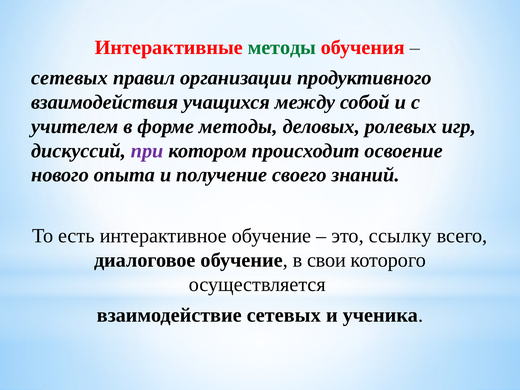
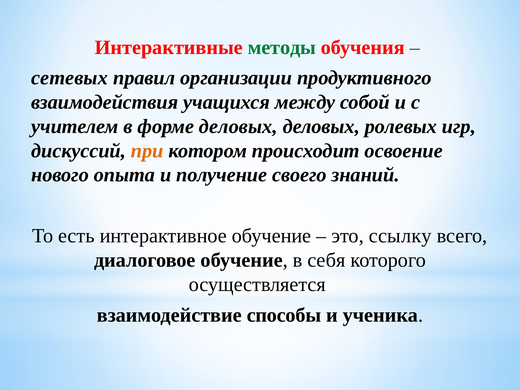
форме методы: методы -> деловых
при colour: purple -> orange
свои: свои -> себя
взаимодействие сетевых: сетевых -> способы
